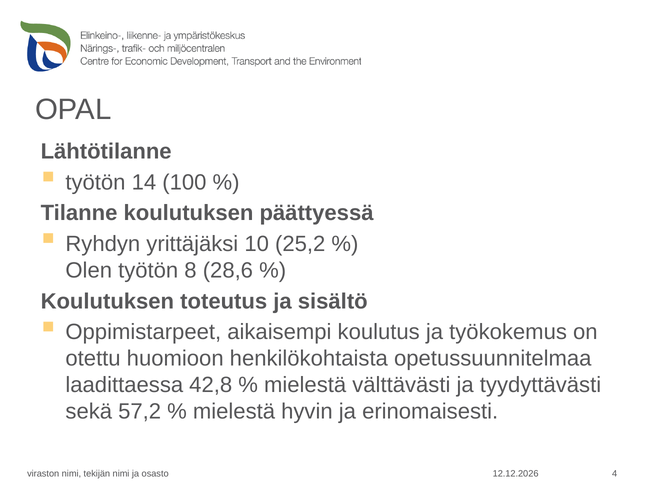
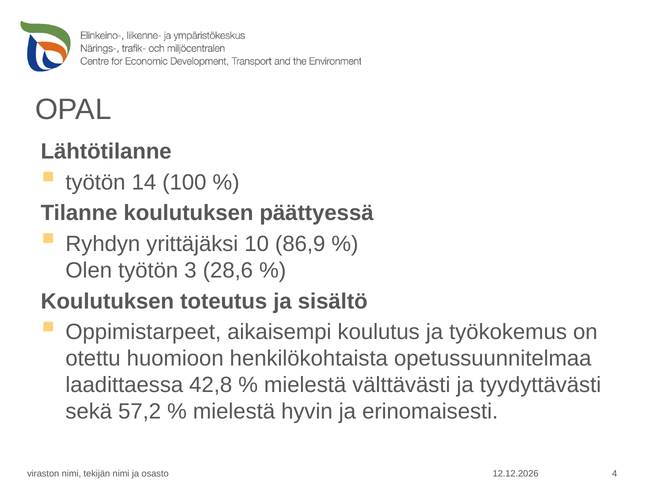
25,2: 25,2 -> 86,9
8: 8 -> 3
